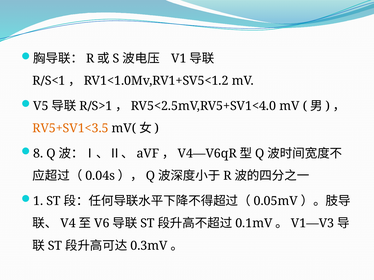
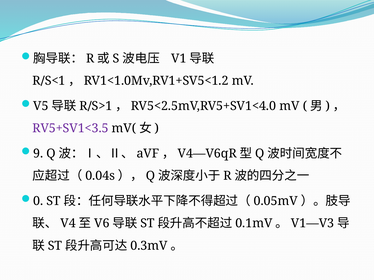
RV5+SV1<3.5 colour: orange -> purple
8: 8 -> 9
1: 1 -> 0
